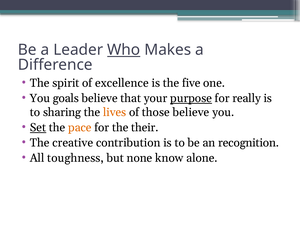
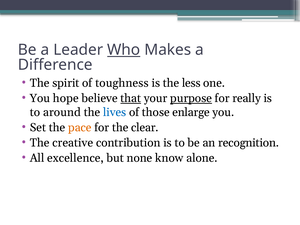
excellence: excellence -> toughness
five: five -> less
goals: goals -> hope
that underline: none -> present
sharing: sharing -> around
lives colour: orange -> blue
those believe: believe -> enlarge
Set underline: present -> none
their: their -> clear
toughness: toughness -> excellence
